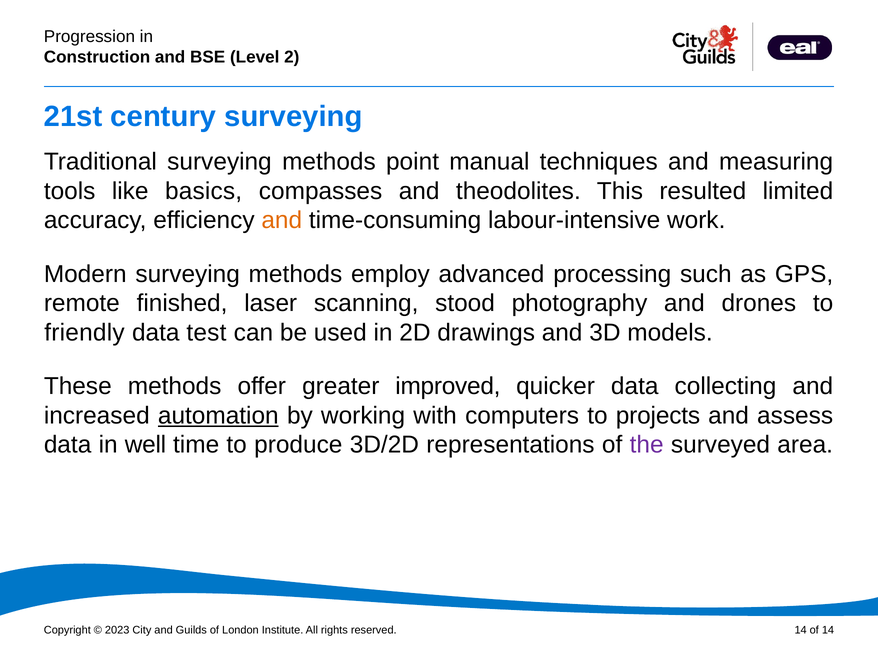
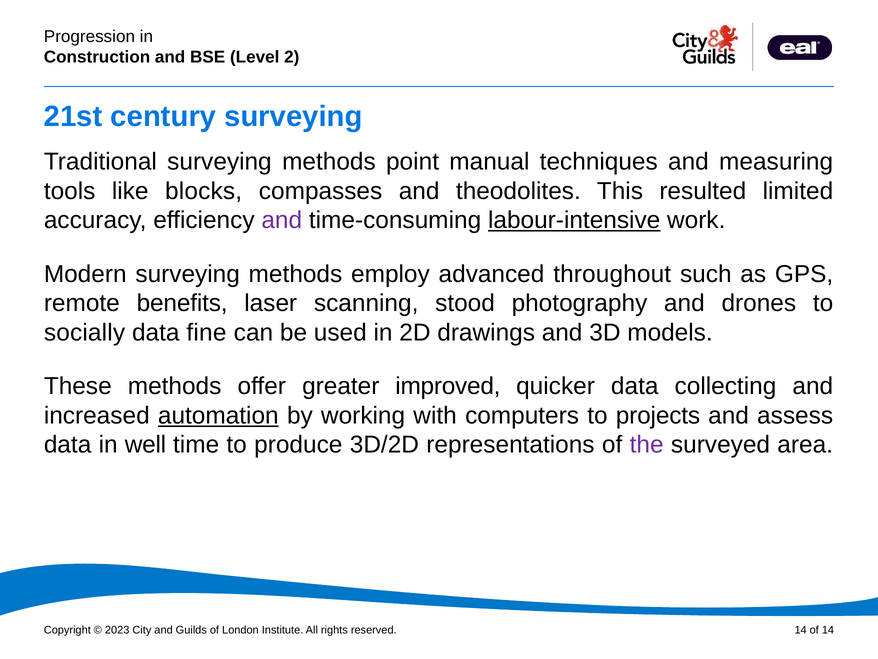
basics: basics -> blocks
and at (282, 220) colour: orange -> purple
labour-intensive underline: none -> present
processing: processing -> throughout
finished: finished -> benefits
friendly: friendly -> socially
test: test -> fine
